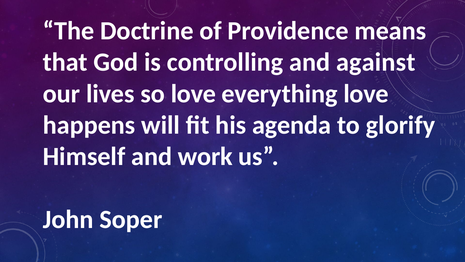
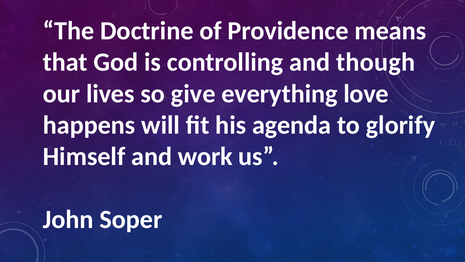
against: against -> though
so love: love -> give
